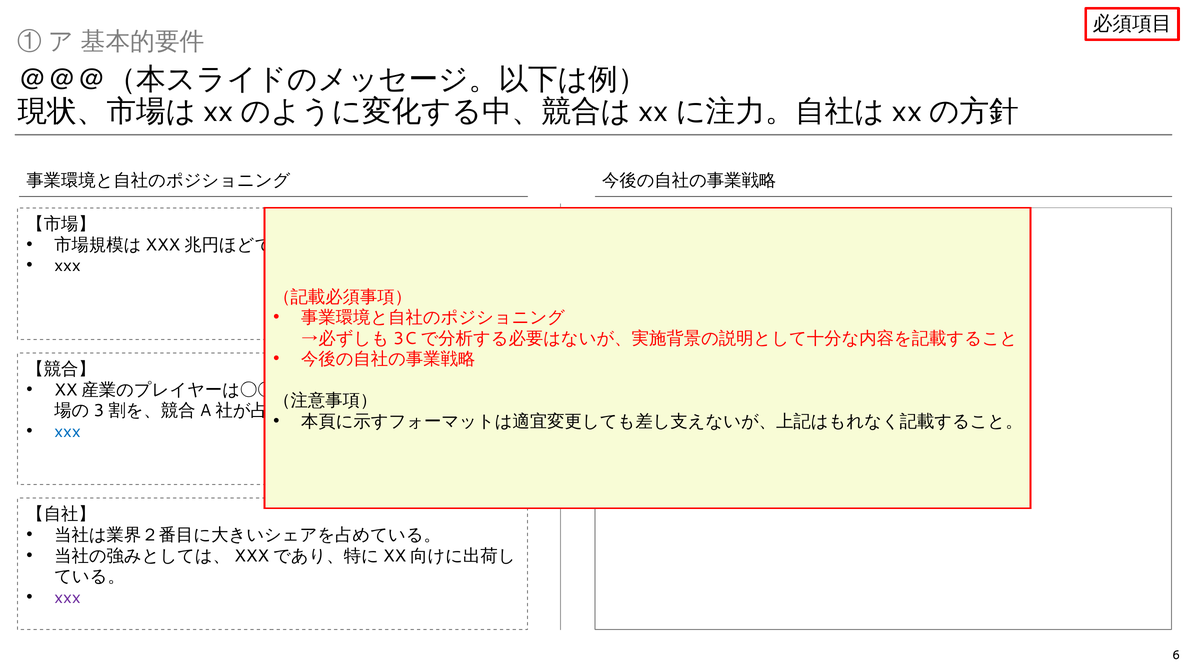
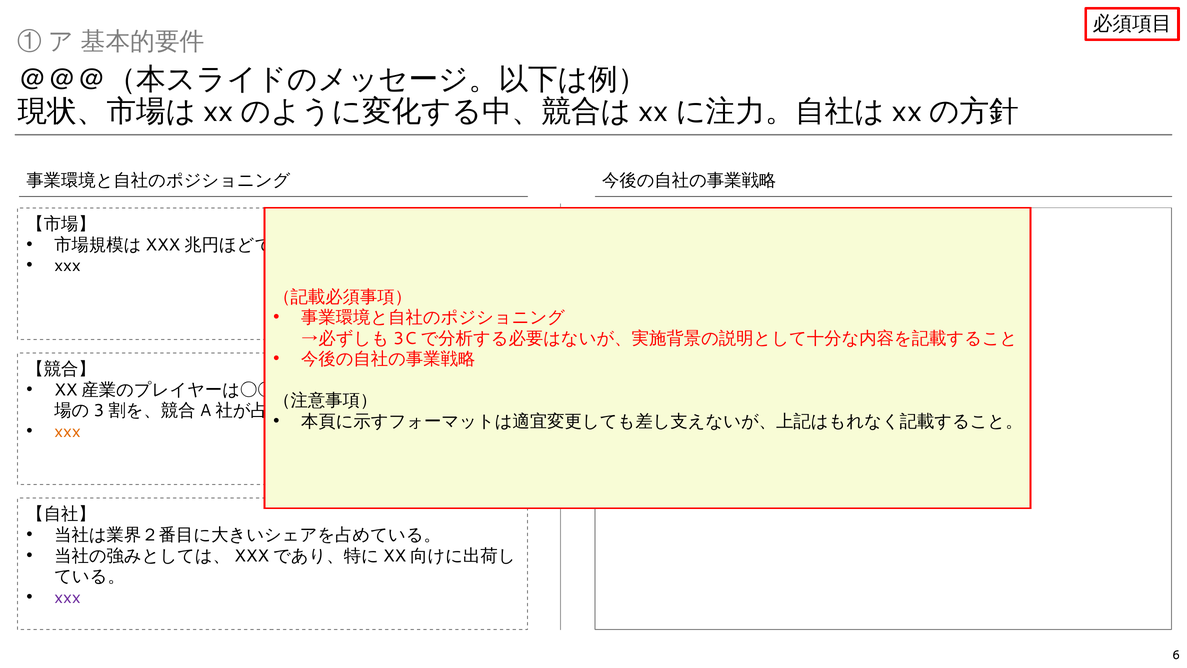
xxx at (68, 431) colour: blue -> orange
